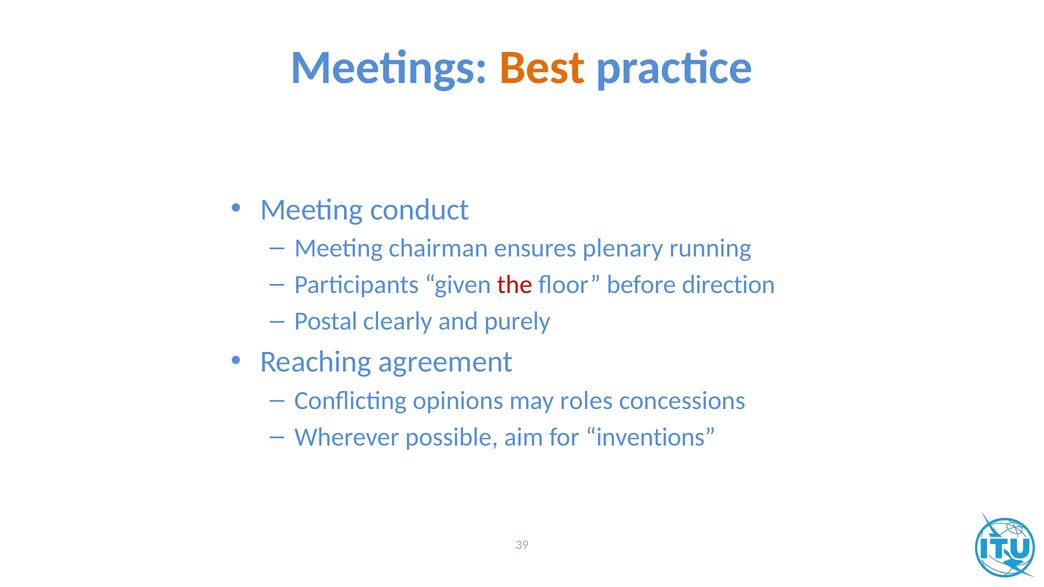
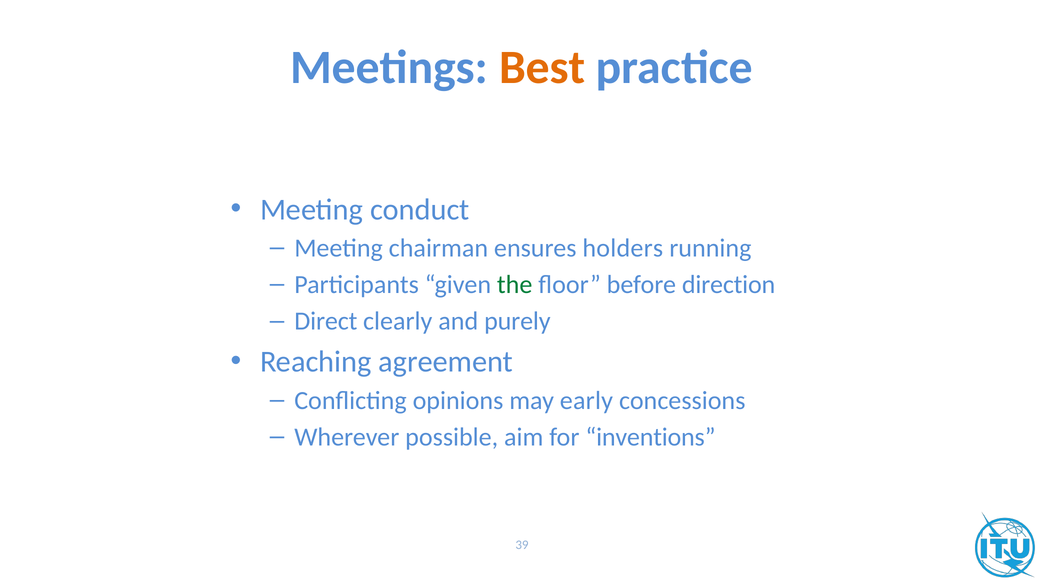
plenary: plenary -> holders
the colour: red -> green
Postal: Postal -> Direct
roles: roles -> early
